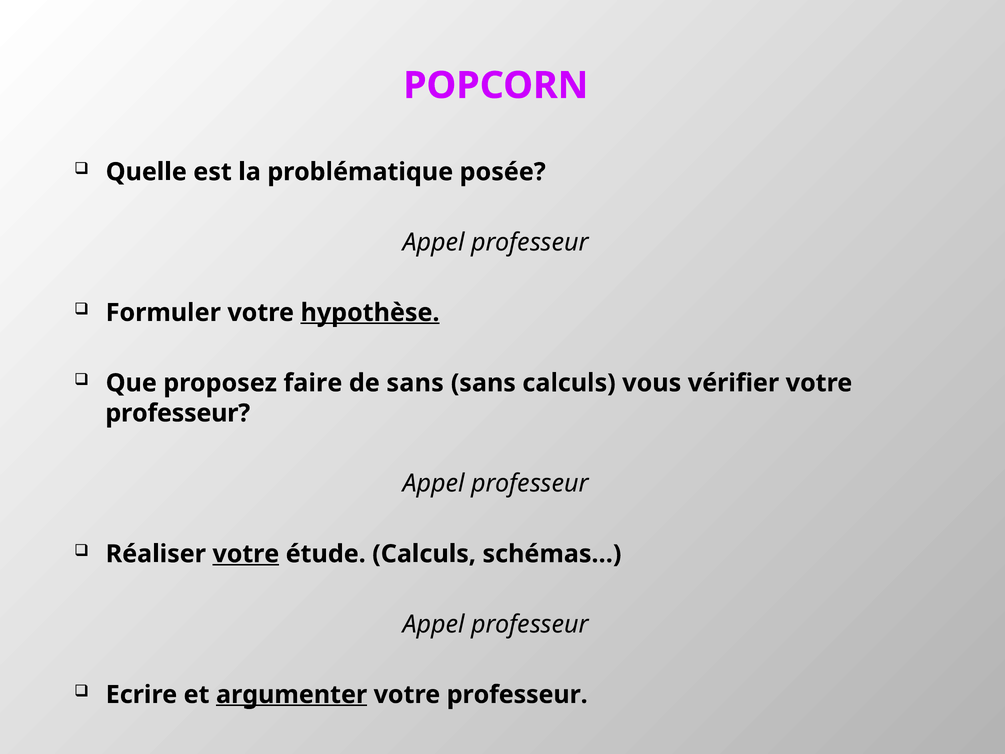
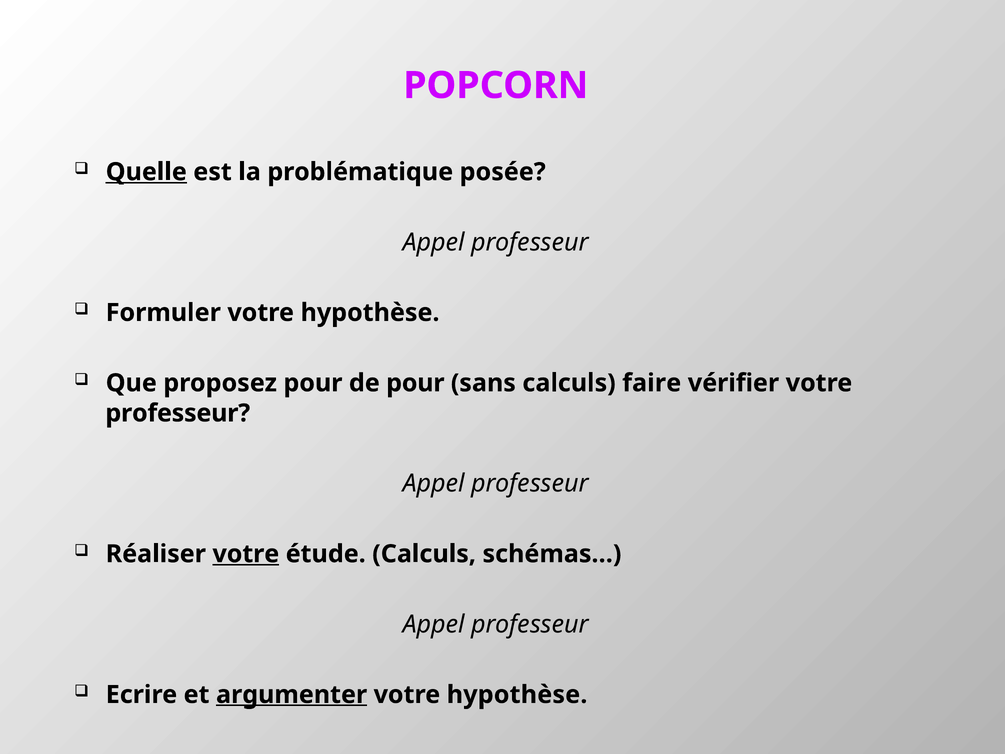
Quelle underline: none -> present
hypothèse at (370, 313) underline: present -> none
proposez faire: faire -> pour
de sans: sans -> pour
vous: vous -> faire
professeur at (517, 694): professeur -> hypothèse
